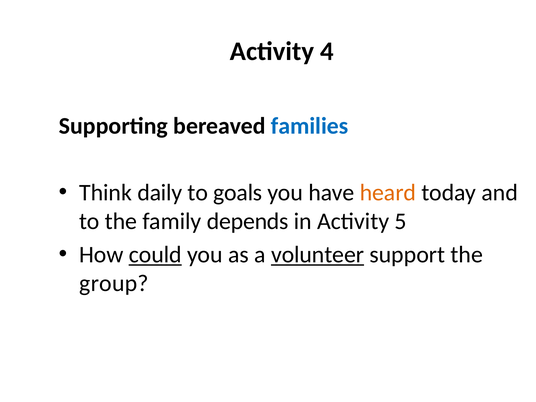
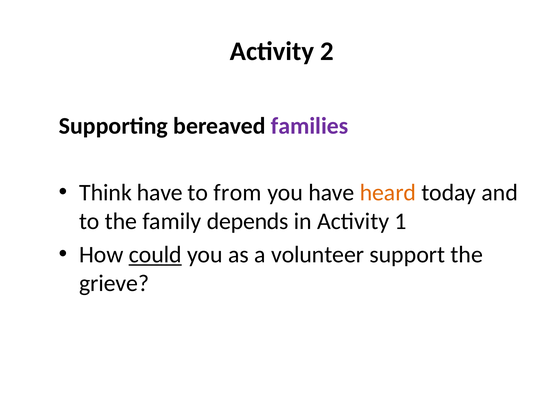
4: 4 -> 2
families colour: blue -> purple
Think daily: daily -> have
goals: goals -> from
5: 5 -> 1
volunteer underline: present -> none
group: group -> grieve
